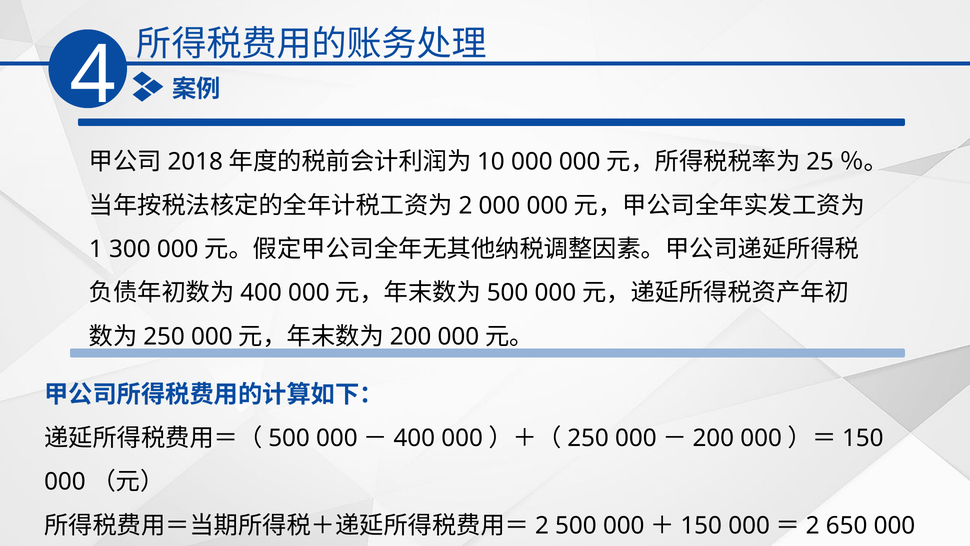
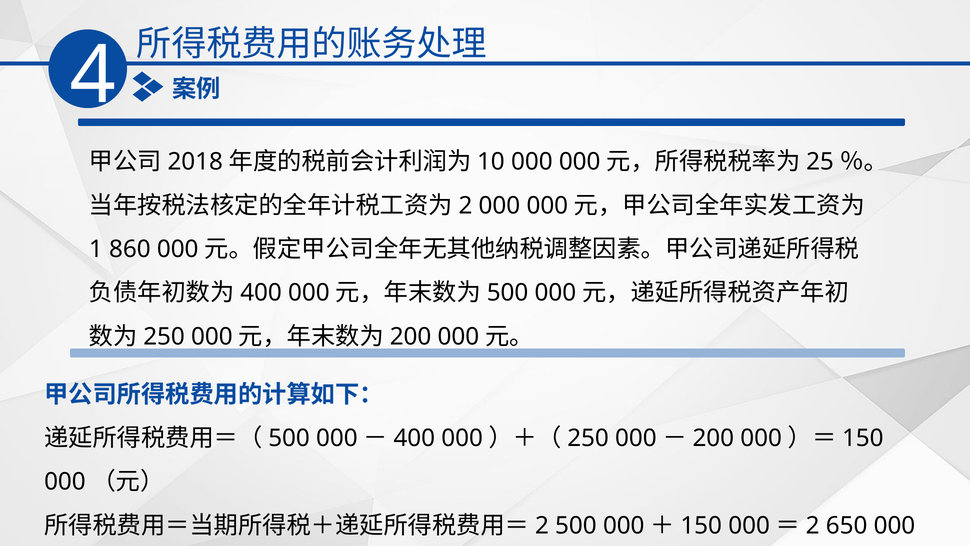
300: 300 -> 860
